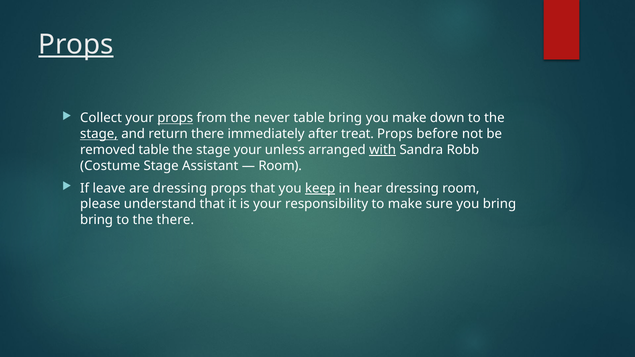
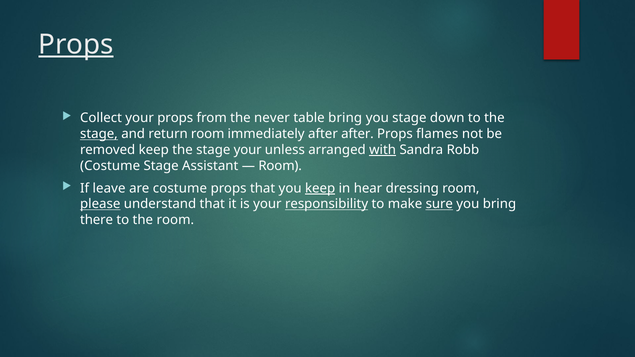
props at (175, 118) underline: present -> none
you make: make -> stage
return there: there -> room
after treat: treat -> after
before: before -> flames
removed table: table -> keep
are dressing: dressing -> costume
please underline: none -> present
responsibility underline: none -> present
sure underline: none -> present
bring at (97, 220): bring -> there
the there: there -> room
